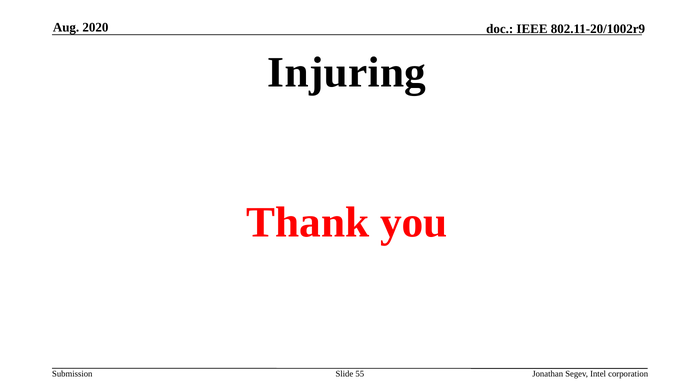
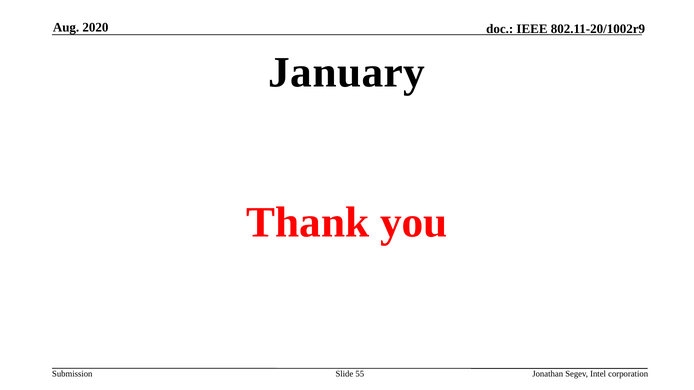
Injuring: Injuring -> January
